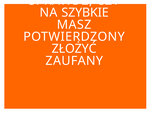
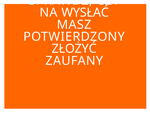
SZYBKIE: SZYBKIE -> WYSŁAĆ
